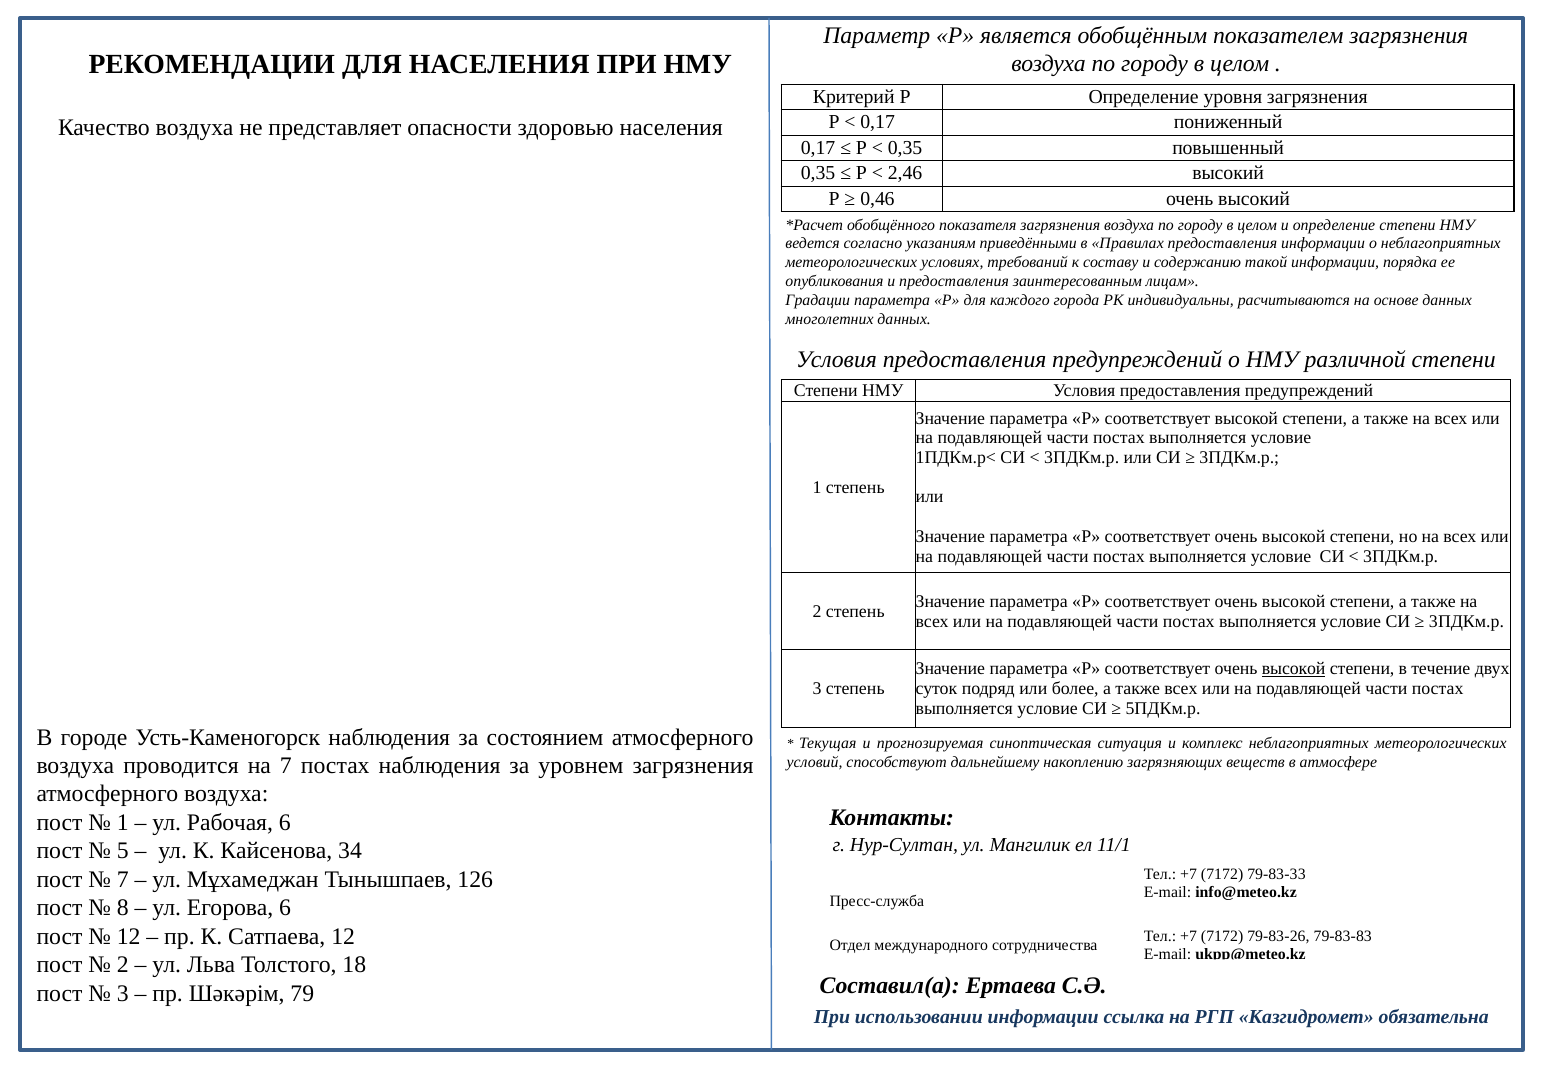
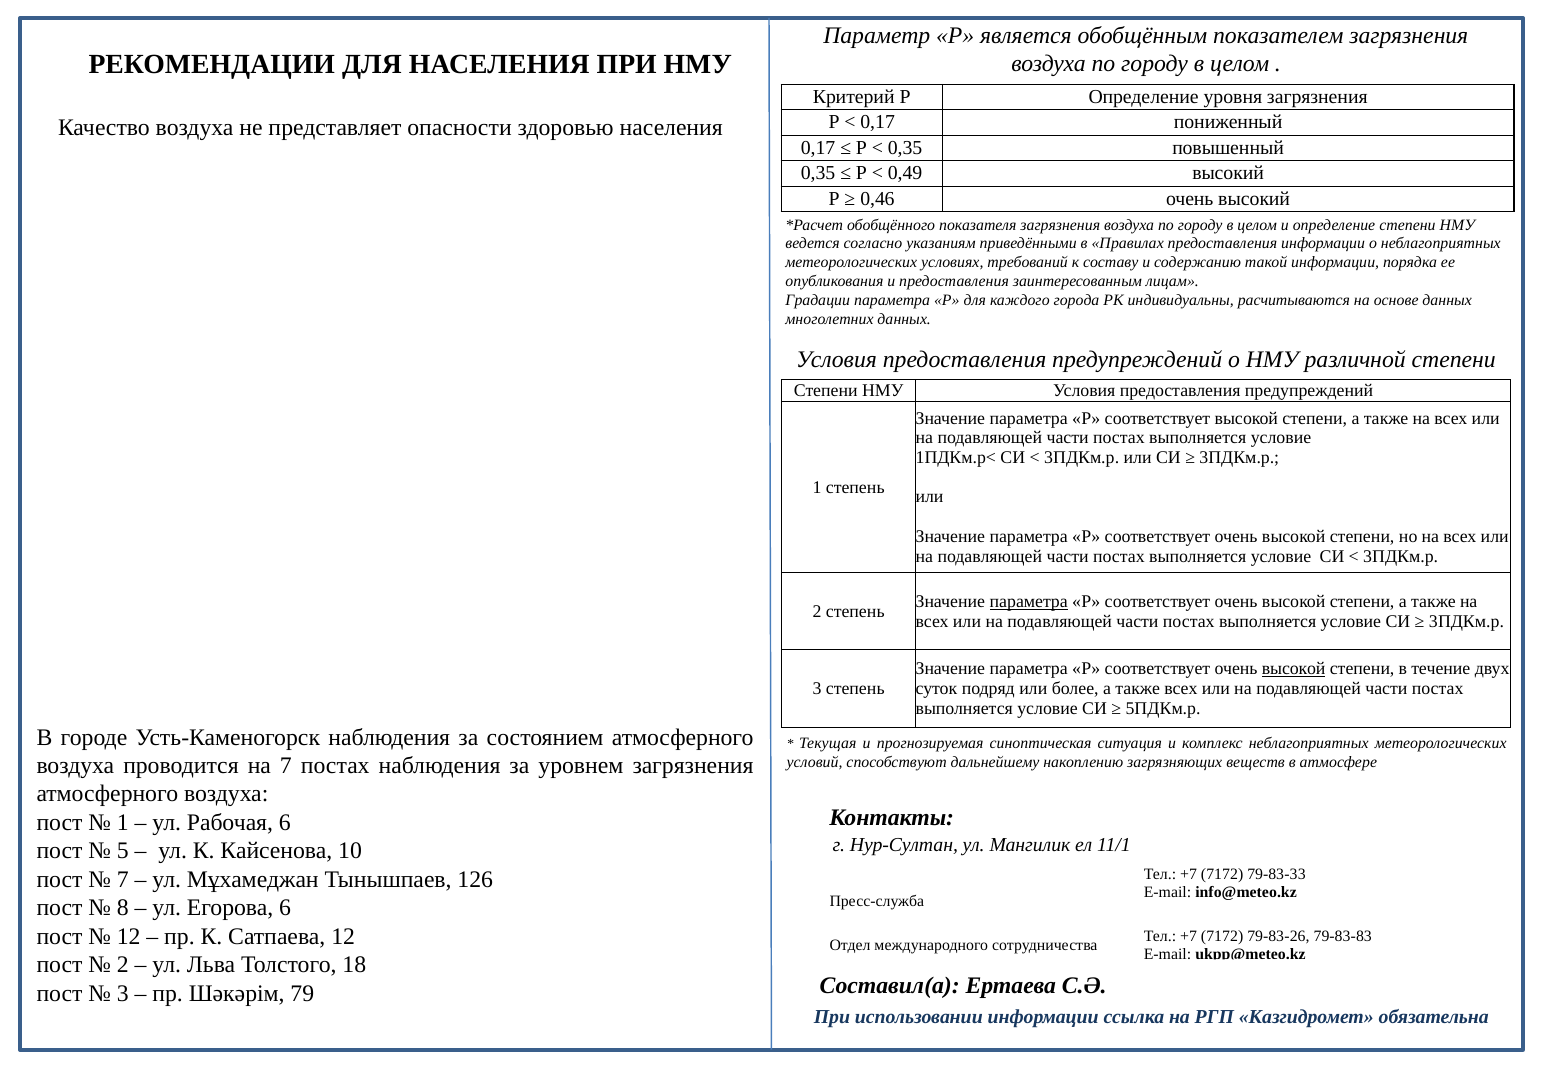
2,46: 2,46 -> 0,49
параметра at (1029, 602) underline: none -> present
34: 34 -> 10
